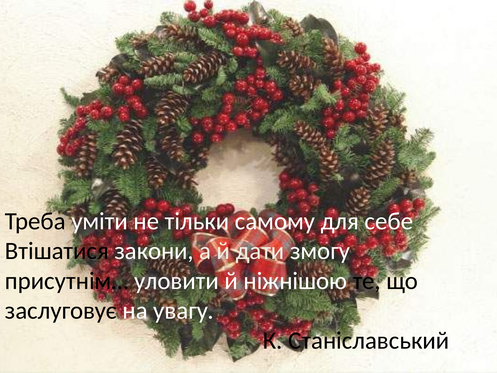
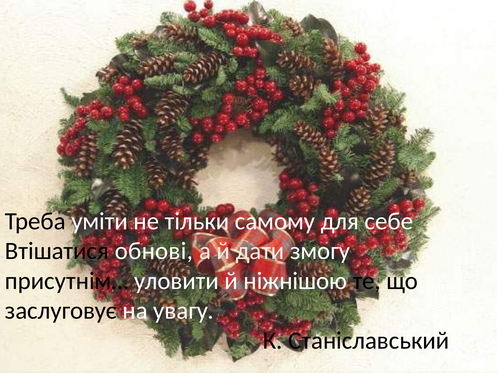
закони: закони -> обнові
